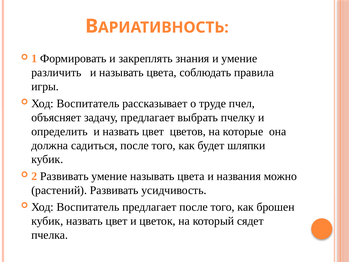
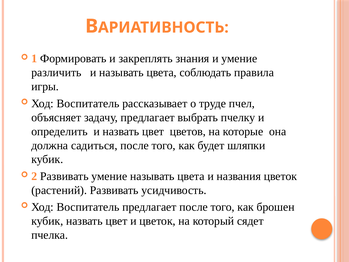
названия можно: можно -> цветок
